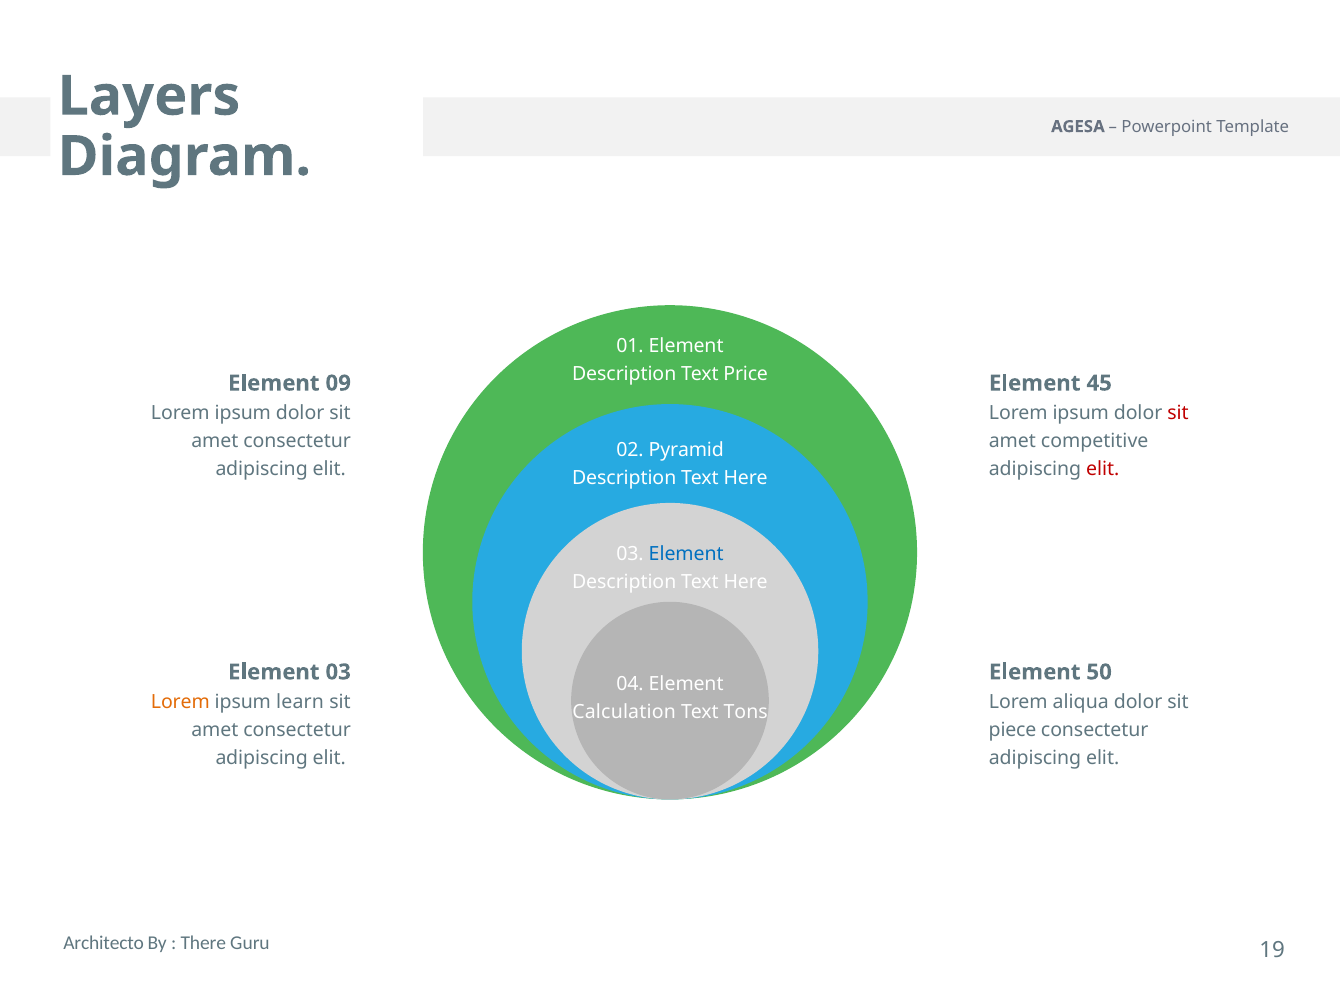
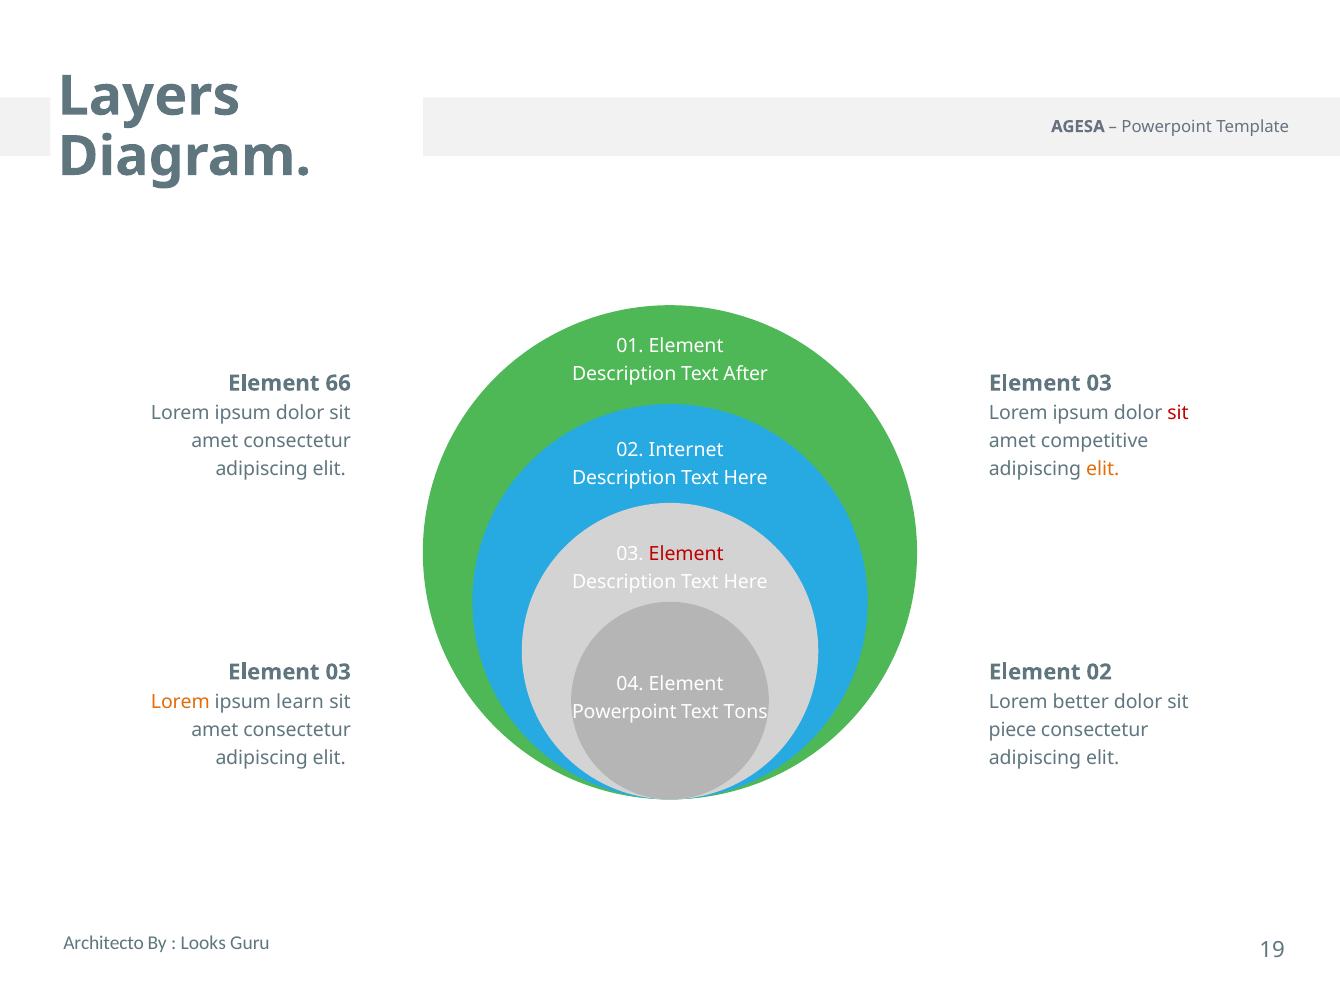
Price: Price -> After
09: 09 -> 66
45 at (1099, 383): 45 -> 03
Pyramid: Pyramid -> Internet
elit at (1103, 469) colour: red -> orange
Element at (686, 554) colour: blue -> red
Element 50: 50 -> 02
aliqua: aliqua -> better
Calculation at (624, 712): Calculation -> Powerpoint
There: There -> Looks
